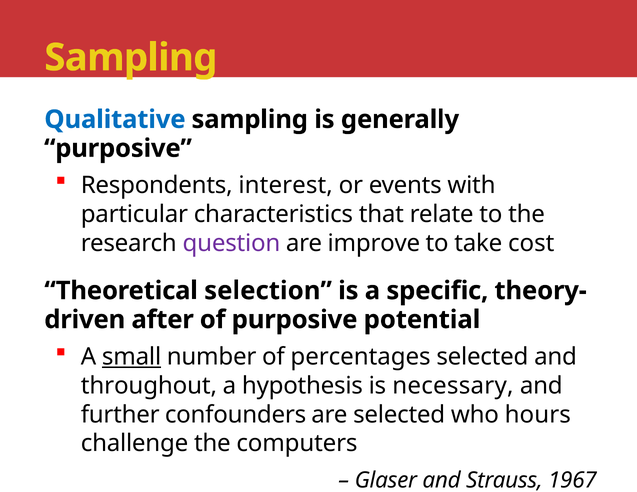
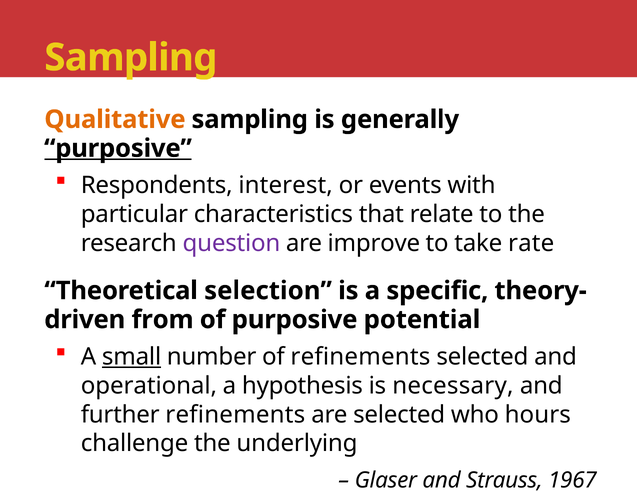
Qualitative colour: blue -> orange
purposive at (118, 148) underline: none -> present
cost: cost -> rate
after: after -> from
of percentages: percentages -> refinements
throughout: throughout -> operational
further confounders: confounders -> refinements
computers: computers -> underlying
